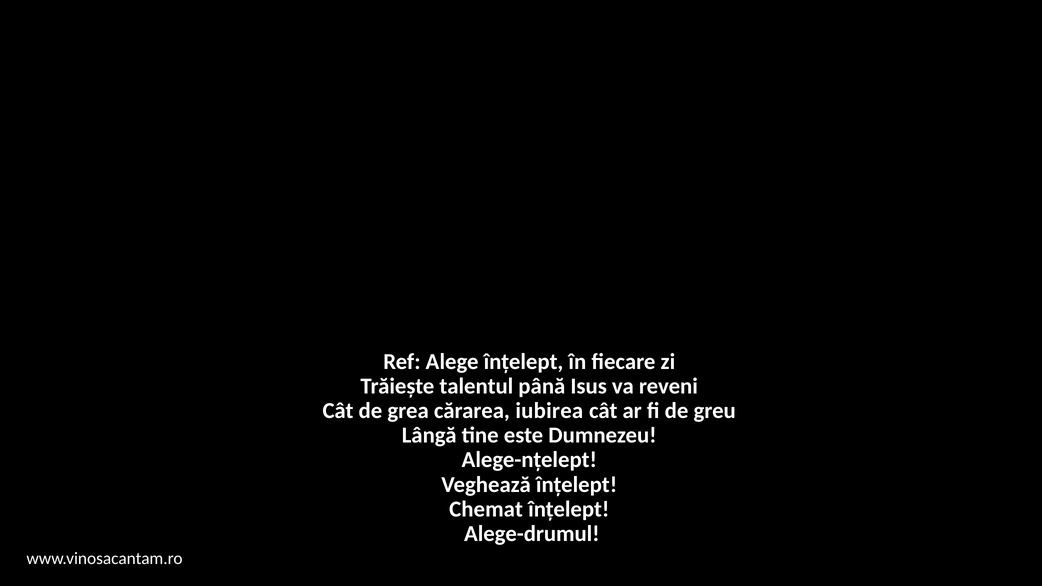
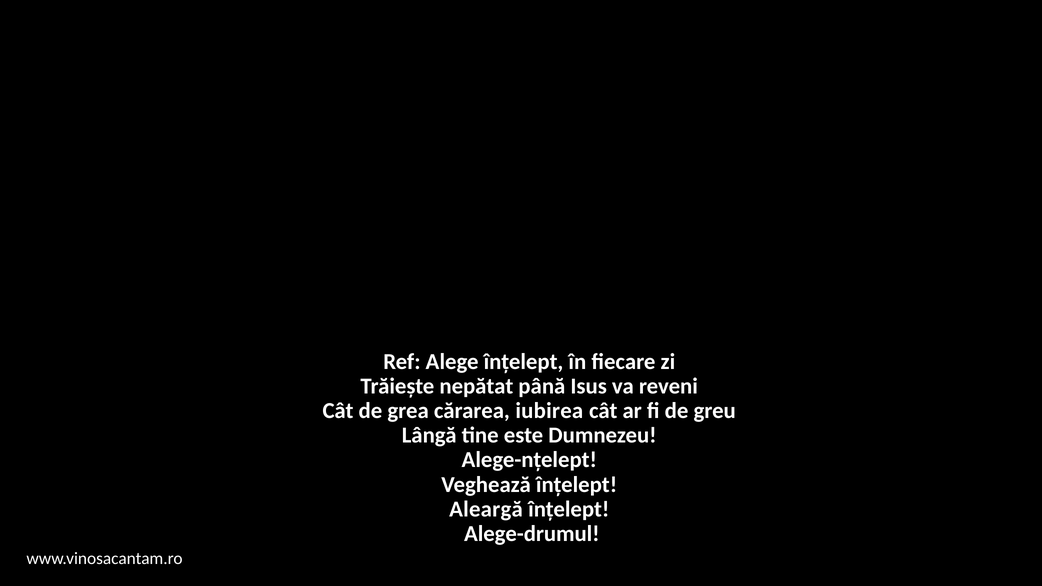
talentul: talentul -> nepătat
Chemat: Chemat -> Aleargă
